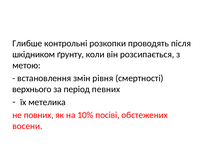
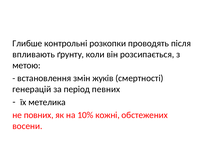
шкідником: шкідником -> впливають
рівня: рівня -> жуків
верхнього: верхнього -> генерацій
посіві: посіві -> кожні
